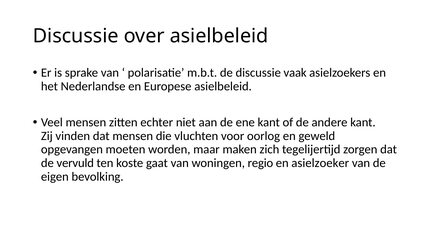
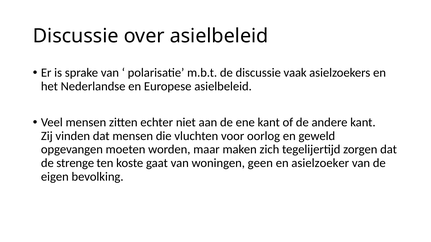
vervuld: vervuld -> strenge
regio: regio -> geen
